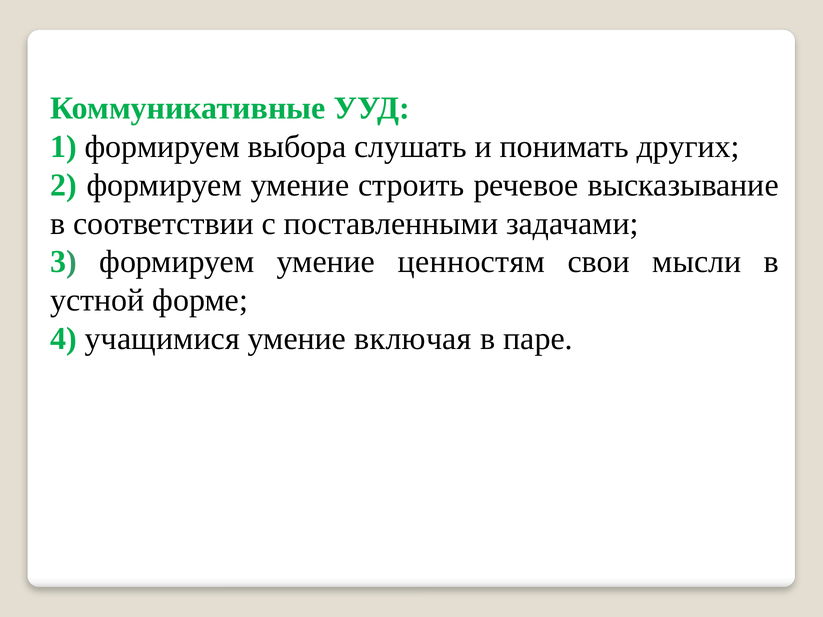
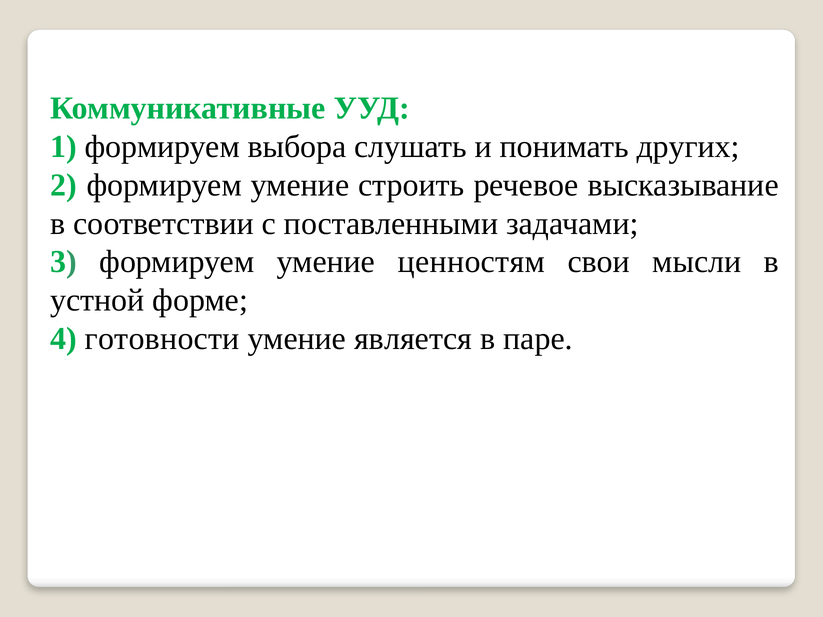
учащимися: учащимися -> готовности
включая: включая -> является
